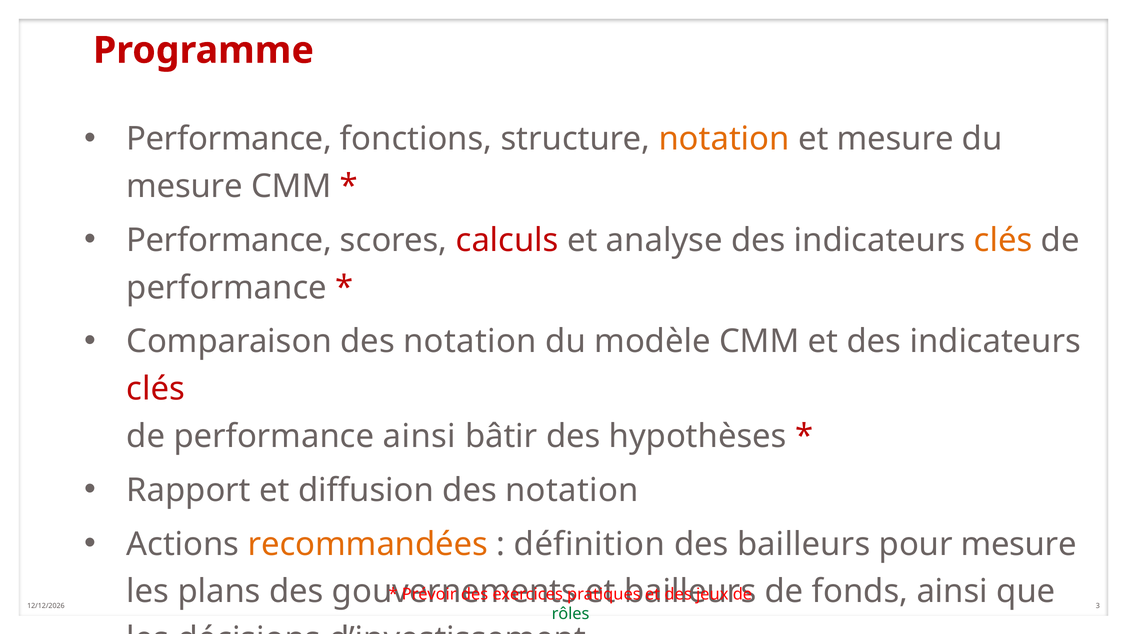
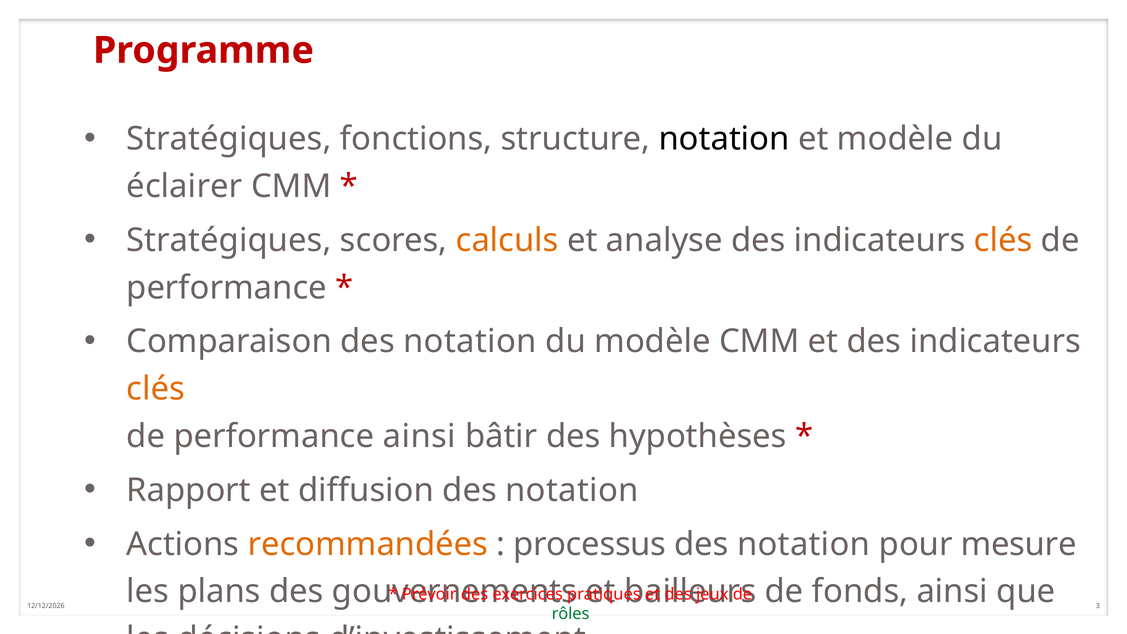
Performance at (229, 139): Performance -> Stratégiques
notation at (724, 139) colour: orange -> black
et mesure: mesure -> modèle
mesure at (185, 186): mesure -> éclairer
Performance at (229, 240): Performance -> Stratégiques
calculs colour: red -> orange
clés at (156, 389) colour: red -> orange
définition: définition -> processus
bailleurs at (804, 544): bailleurs -> notation
